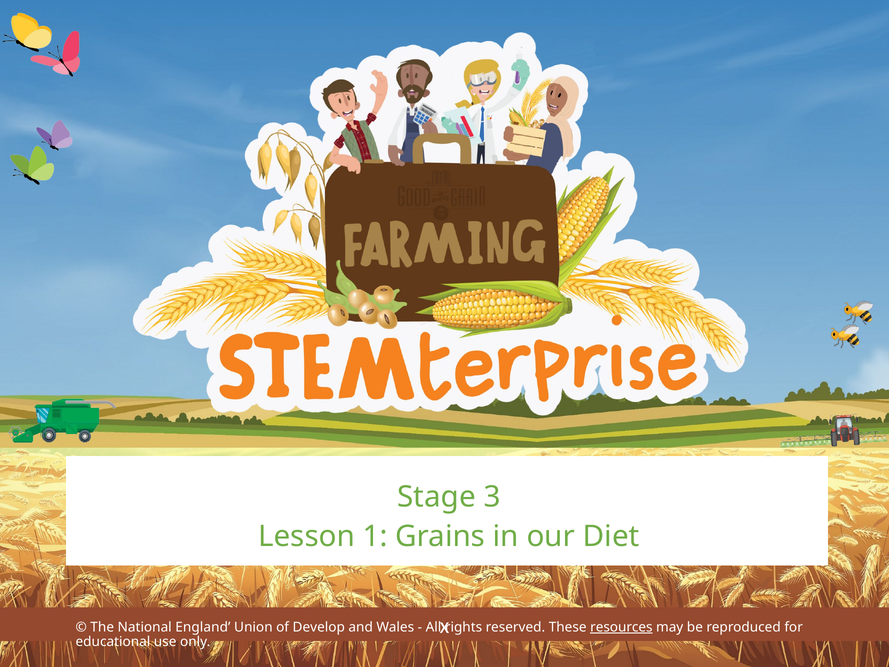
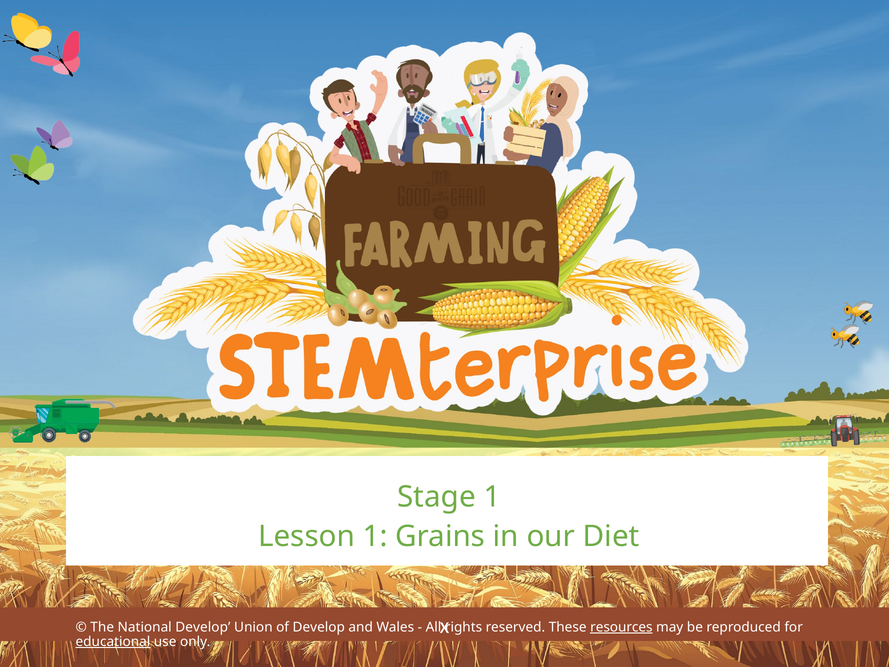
Stage 3: 3 -> 1
National England: England -> Develop
educational underline: none -> present
